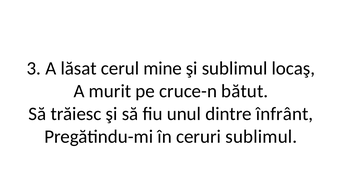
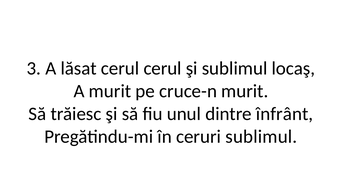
cerul mine: mine -> cerul
cruce-n bătut: bătut -> murit
